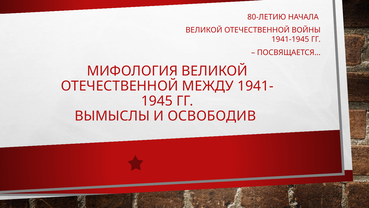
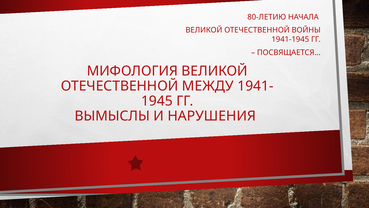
ОСВОБОДИВ: ОСВОБОДИВ -> НАРУШЕНИЯ
